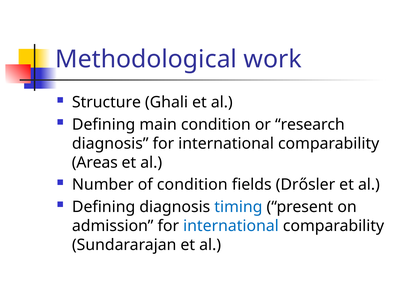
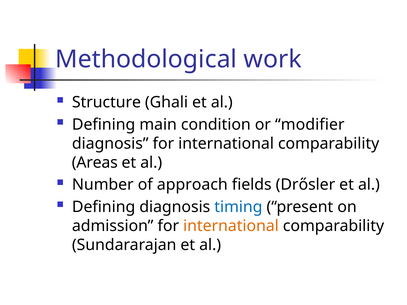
research: research -> modifier
of condition: condition -> approach
international at (231, 226) colour: blue -> orange
